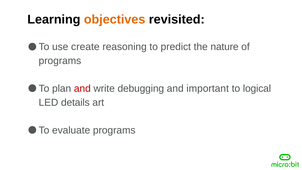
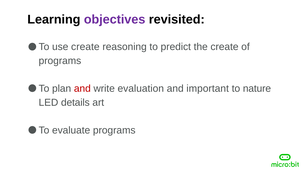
objectives colour: orange -> purple
the nature: nature -> create
debugging: debugging -> evaluation
logical: logical -> nature
